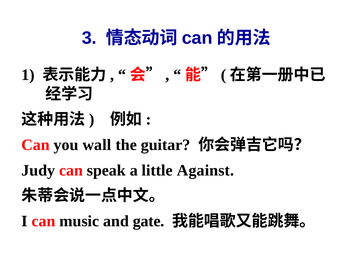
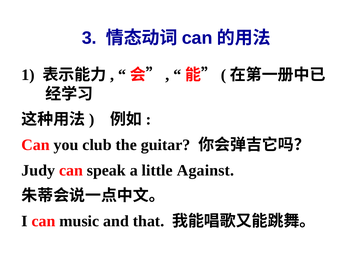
wall: wall -> club
gate: gate -> that
